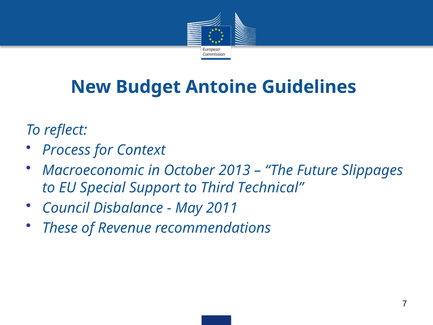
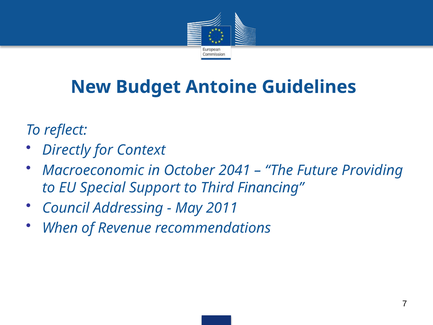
Process: Process -> Directly
2013: 2013 -> 2041
Slippages: Slippages -> Providing
Technical: Technical -> Financing
Disbalance: Disbalance -> Addressing
These: These -> When
